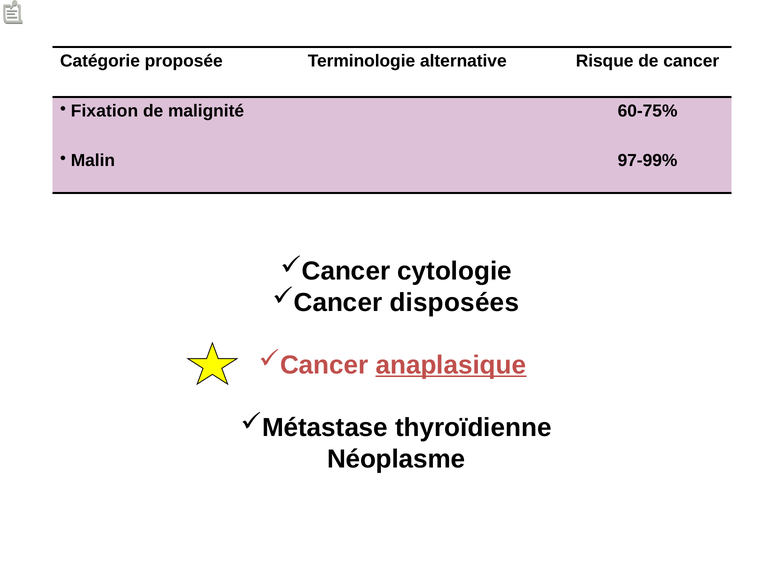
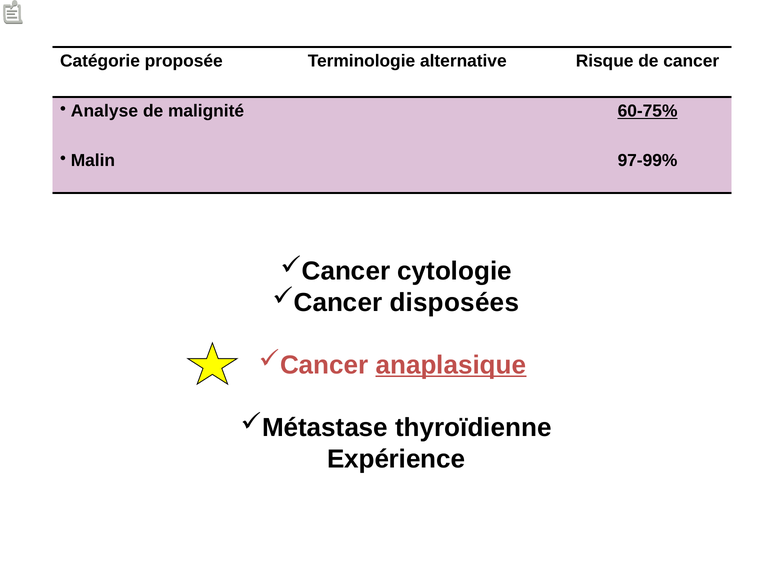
Fixation: Fixation -> Analyse
60-75% underline: none -> present
Néoplasme: Néoplasme -> Expérience
